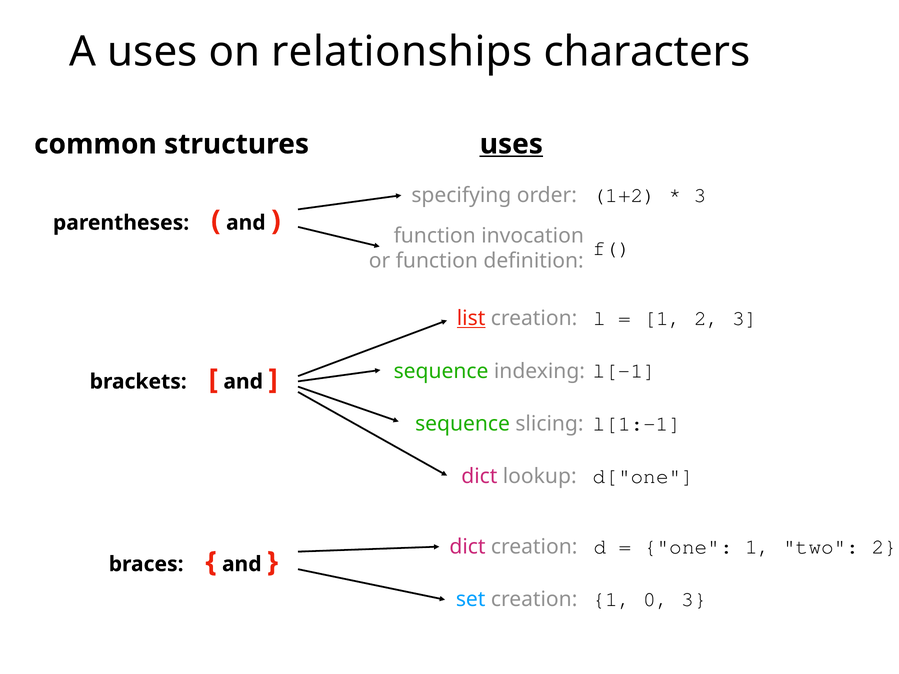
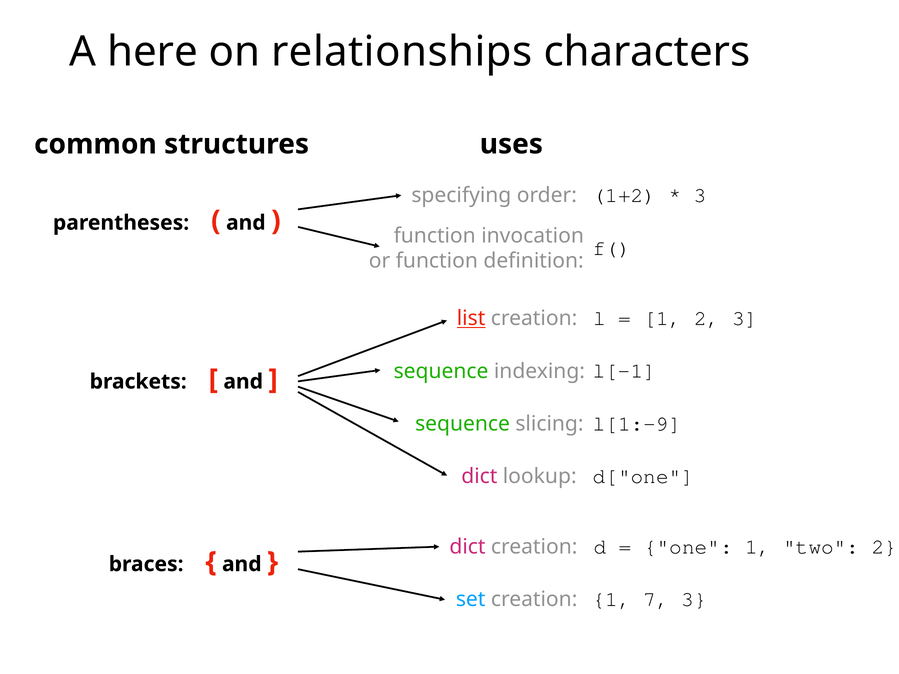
A uses: uses -> here
uses at (511, 144) underline: present -> none
l[1:-1: l[1:-1 -> l[1:-9
0: 0 -> 7
